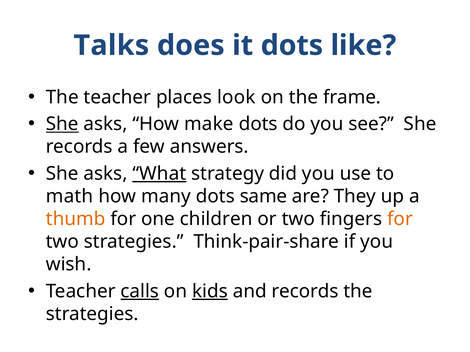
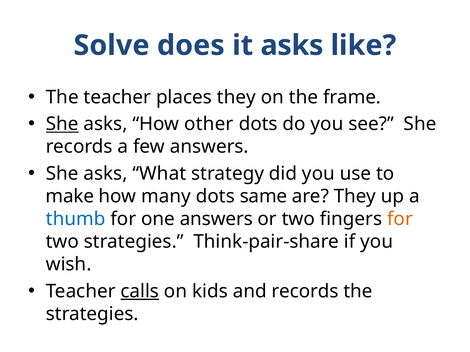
Talks: Talks -> Solve
it dots: dots -> asks
places look: look -> they
make: make -> other
What underline: present -> none
math: math -> make
thumb colour: orange -> blue
one children: children -> answers
kids underline: present -> none
